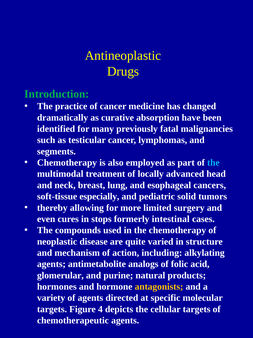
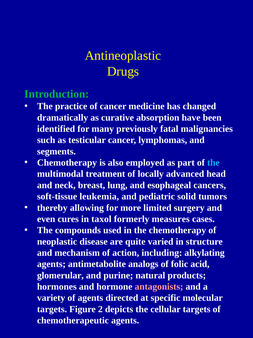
especially: especially -> leukemia
stops: stops -> taxol
intestinal: intestinal -> measures
antagonists colour: yellow -> pink
4: 4 -> 2
